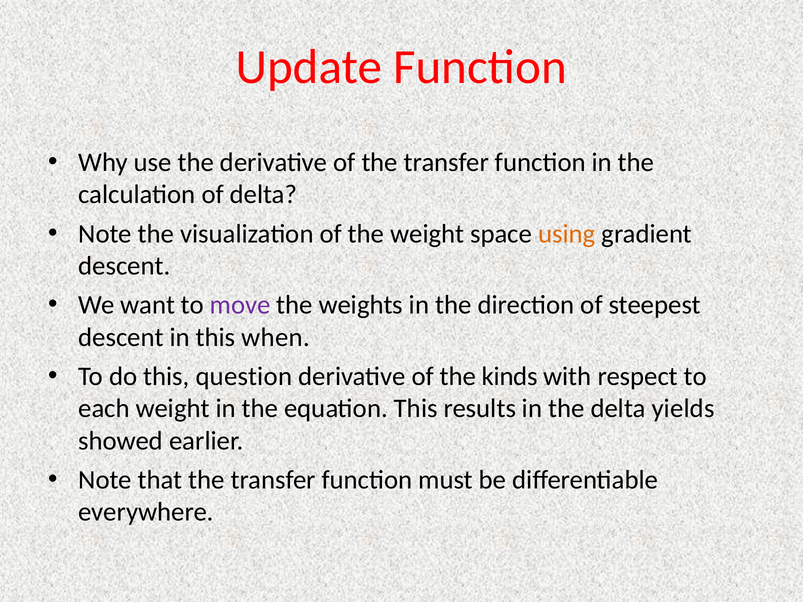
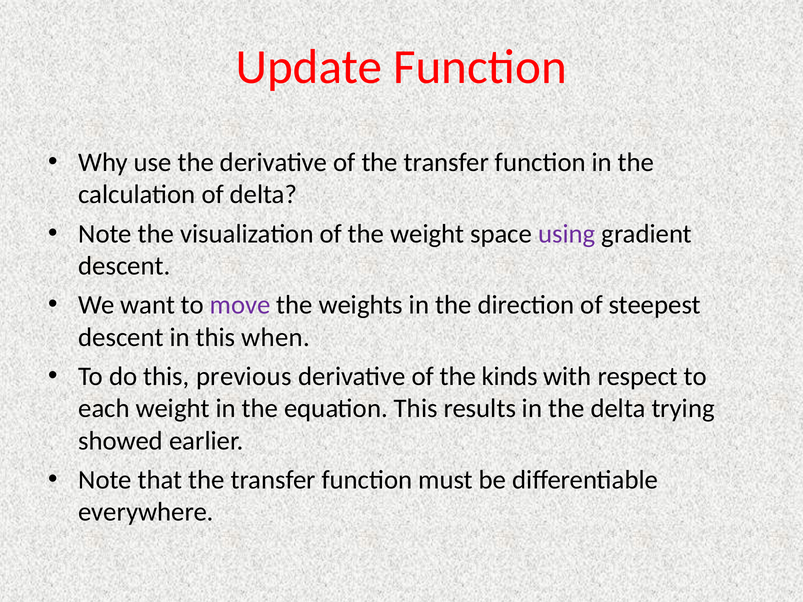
using colour: orange -> purple
question: question -> previous
yields: yields -> trying
